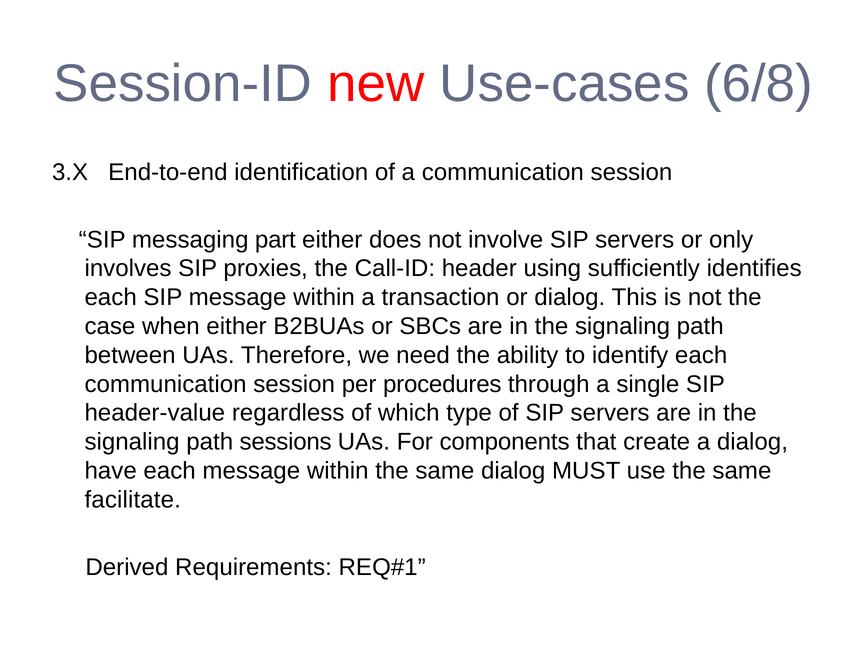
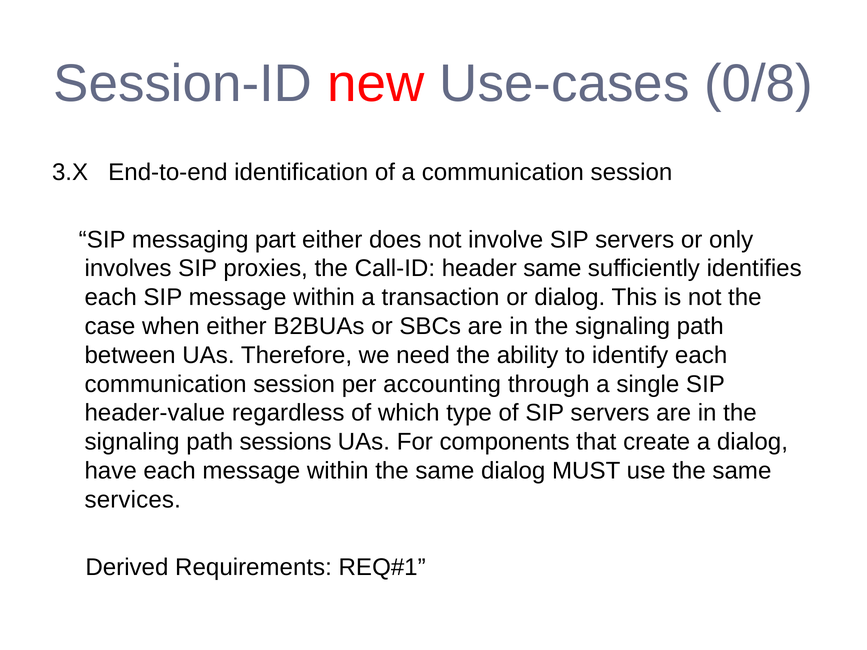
6/8: 6/8 -> 0/8
header using: using -> same
procedures: procedures -> accounting
facilitate: facilitate -> services
